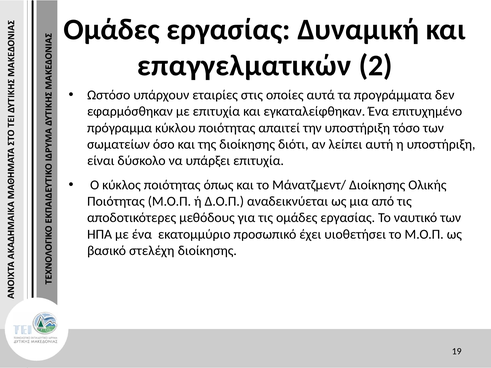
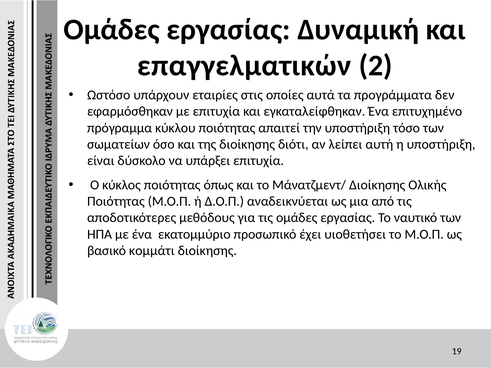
στελέχη: στελέχη -> κομμάτι
